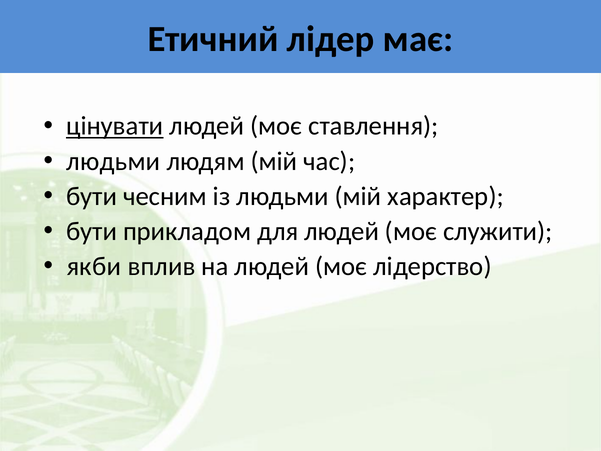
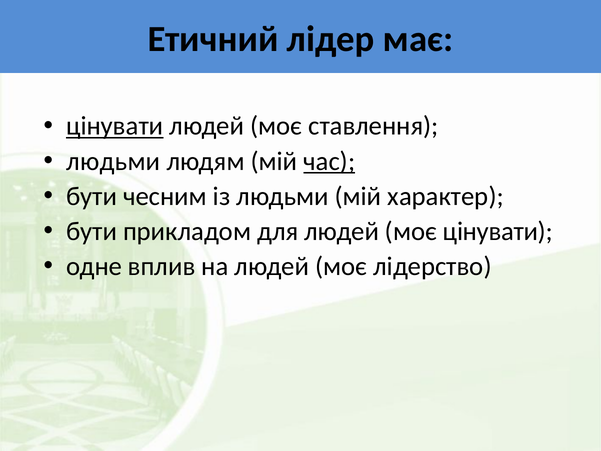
час underline: none -> present
моє служити: служити -> цінувати
якби: якби -> одне
